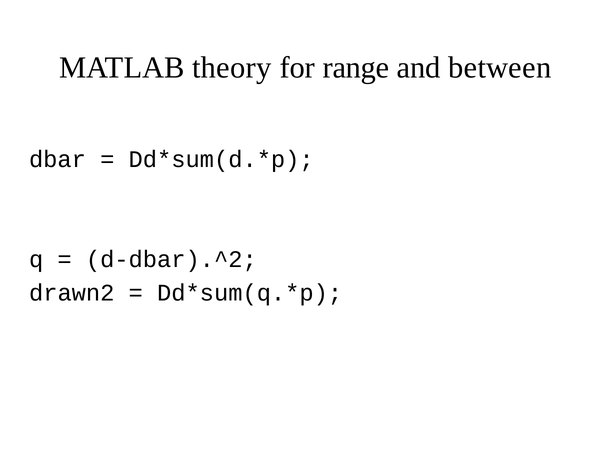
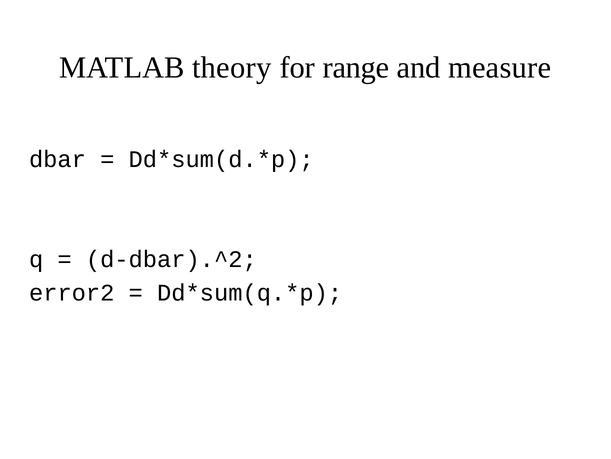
between: between -> measure
drawn2: drawn2 -> error2
